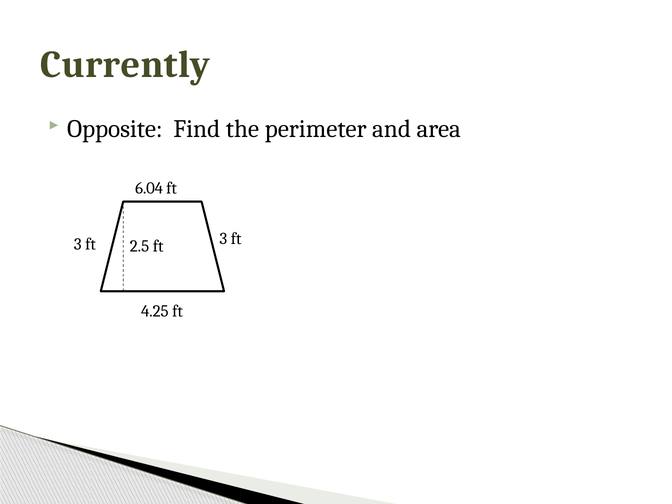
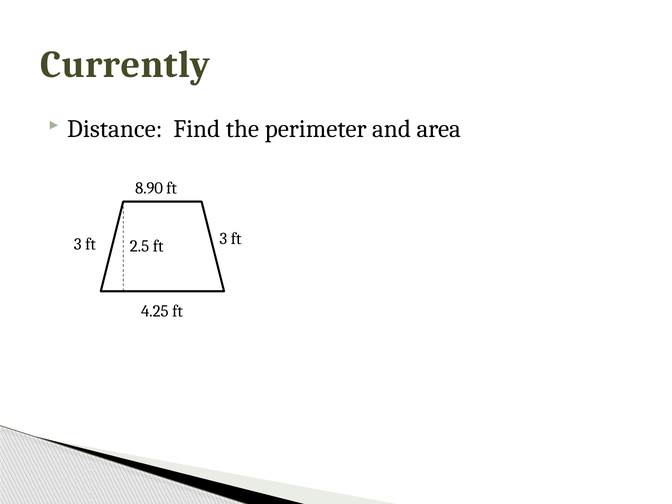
Opposite: Opposite -> Distance
6.04: 6.04 -> 8.90
